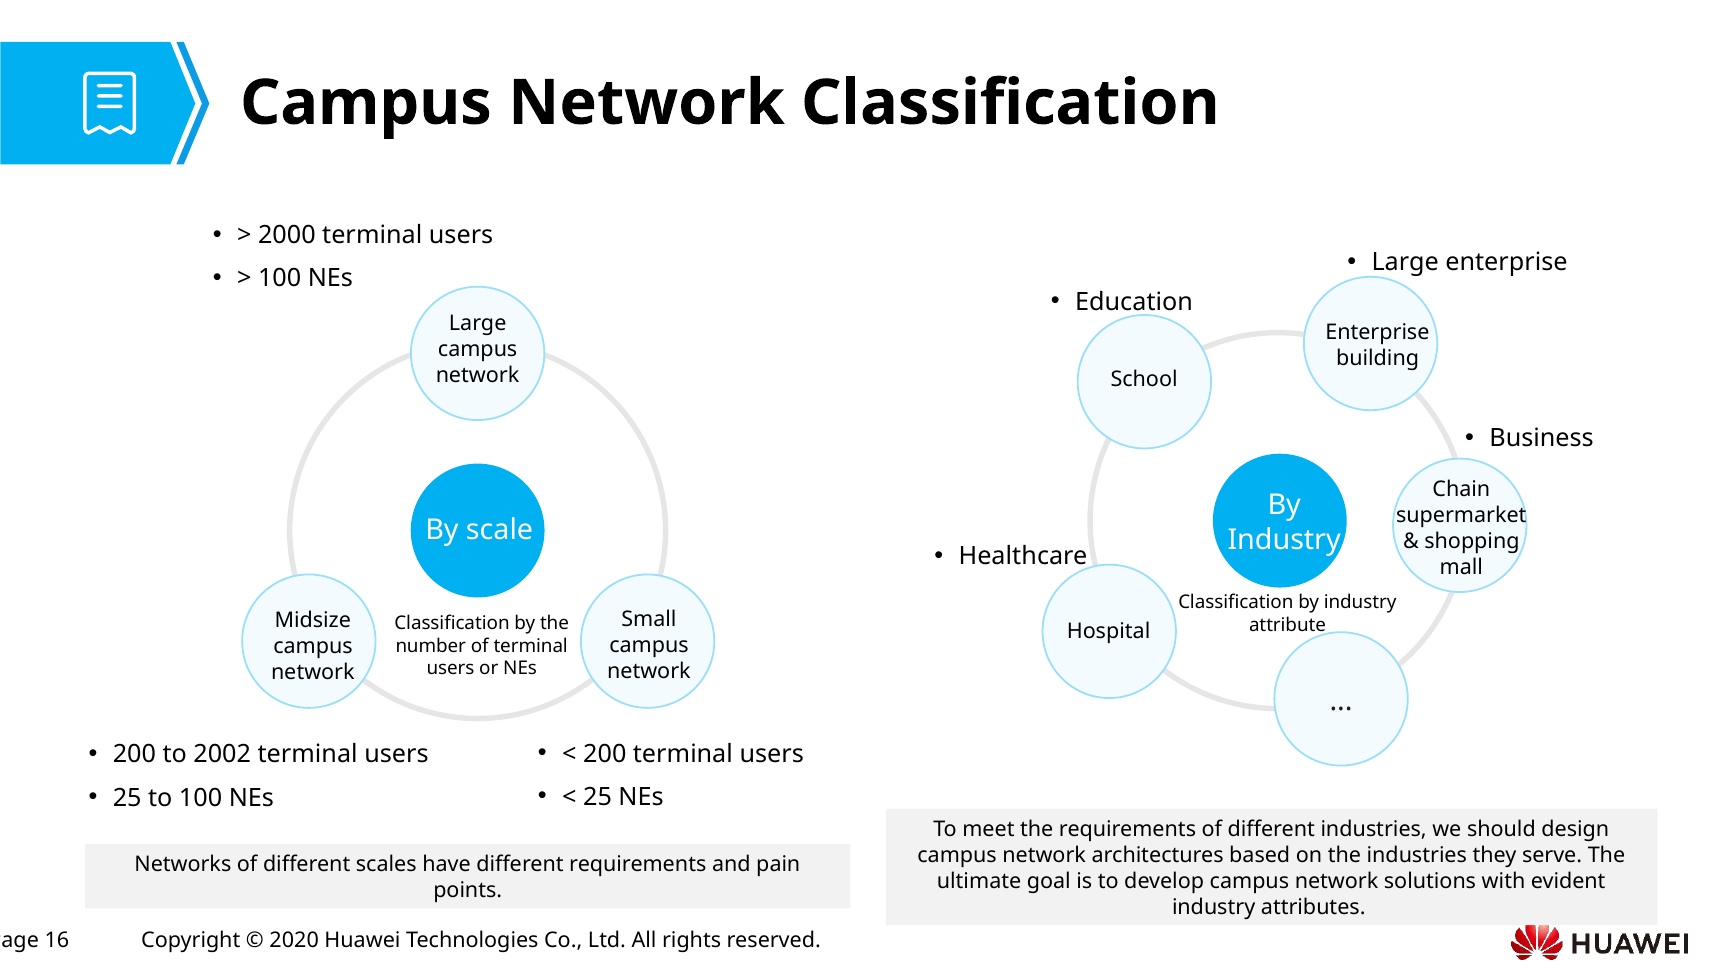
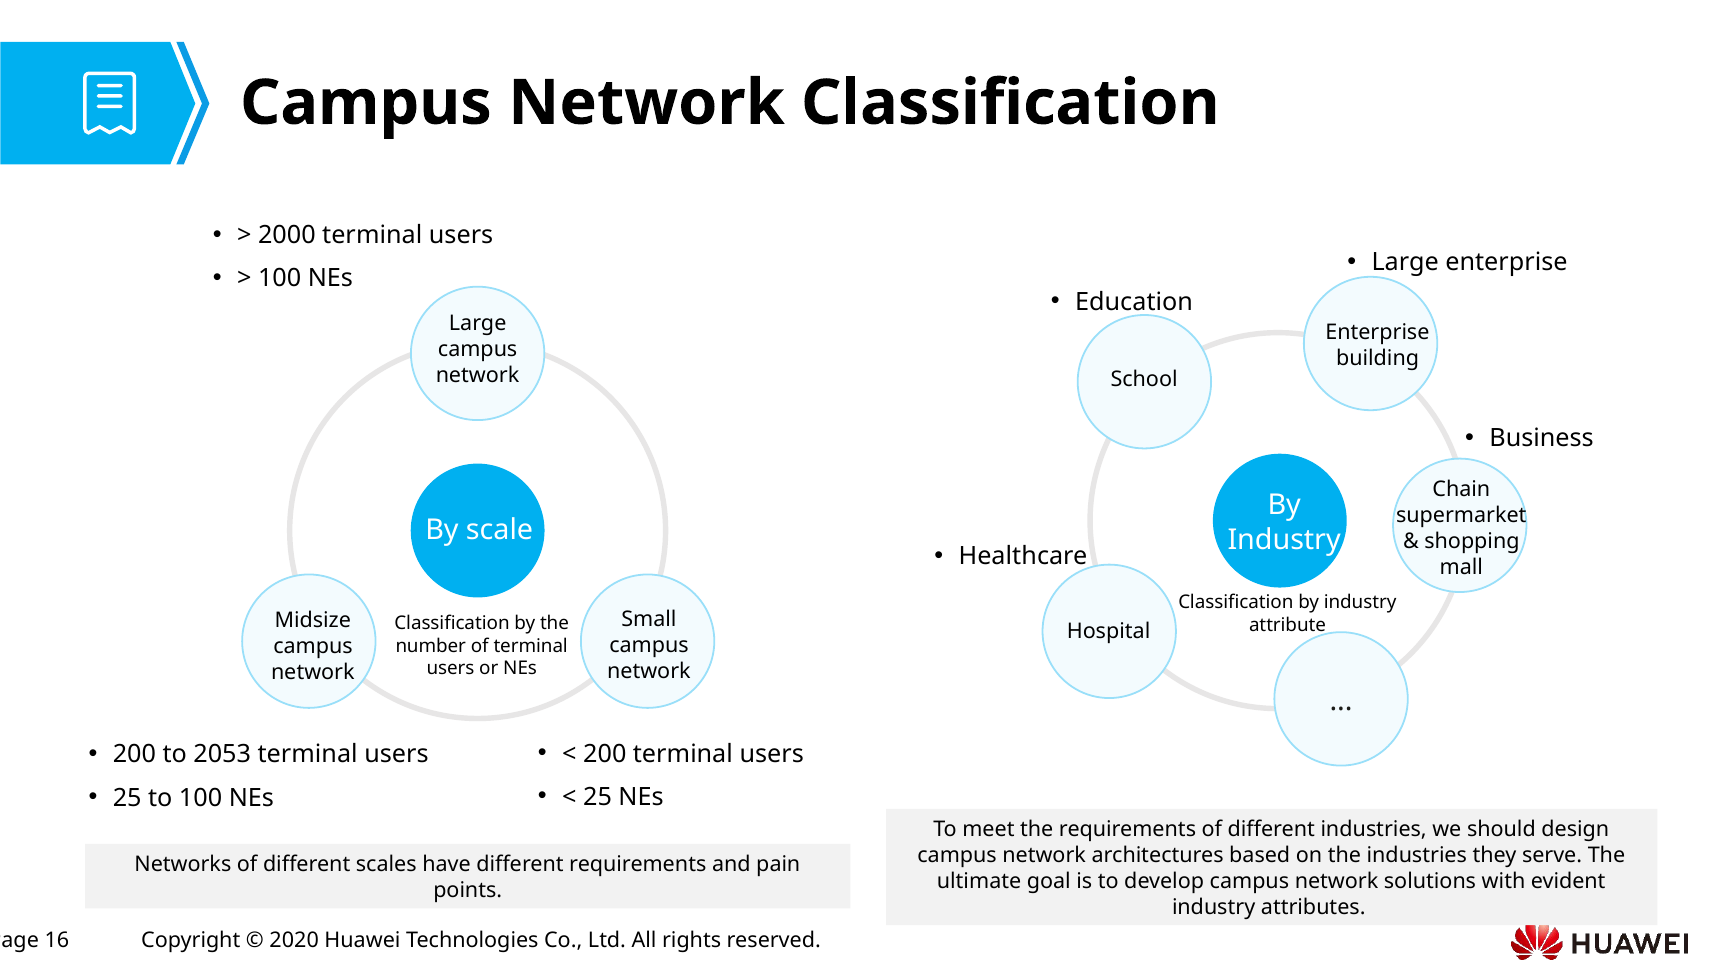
2002: 2002 -> 2053
